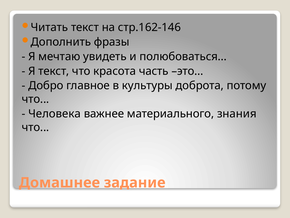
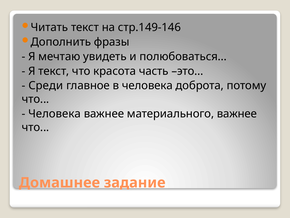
стр.162-146: стр.162-146 -> стр.149-146
Добро: Добро -> Среди
в культуры: культуры -> человека
материального знания: знания -> важнее
